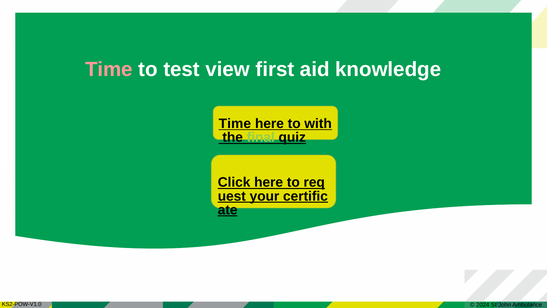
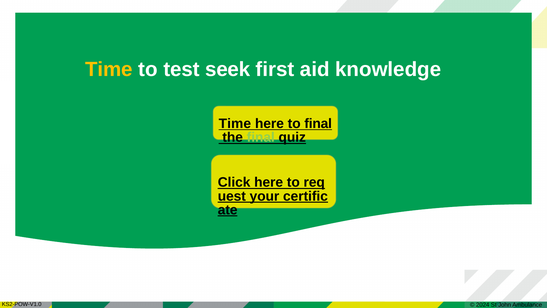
Time at (109, 69) colour: pink -> yellow
view: view -> seek
to with: with -> final
